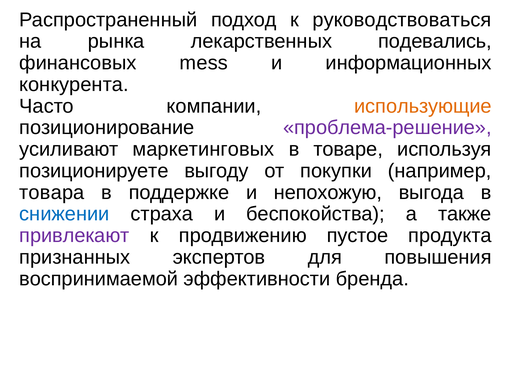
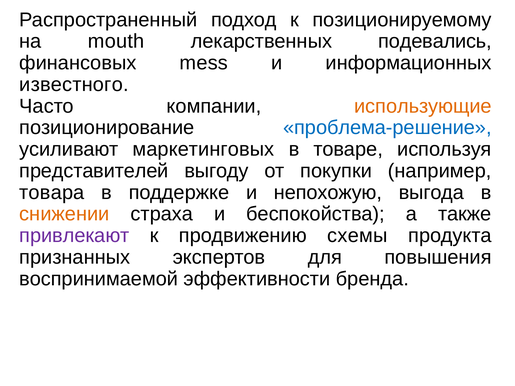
руководствоваться: руководствоваться -> позиционируемому
рынка: рынка -> mouth
конкурента: конкурента -> известного
проблема-решение colour: purple -> blue
позиционируете: позиционируете -> представителей
снижении colour: blue -> orange
пустое: пустое -> схемы
